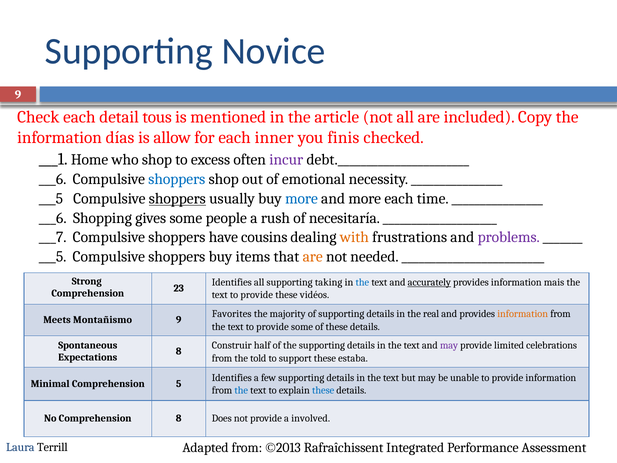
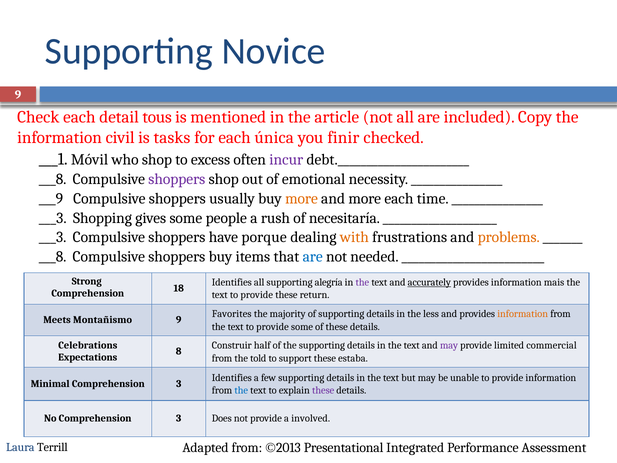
días: días -> civil
allow: allow -> tasks
inner: inner -> única
finis: finis -> finir
Home: Home -> Móvil
___6 at (53, 179): ___6 -> ___8
shoppers at (177, 179) colour: blue -> purple
___5 at (51, 198): ___5 -> ___9
shoppers at (177, 198) underline: present -> none
more at (301, 198) colour: blue -> orange
___6 at (53, 218): ___6 -> ___3
___7 at (53, 237): ___7 -> ___3
cousins: cousins -> porque
problems colour: purple -> orange
___5 at (53, 257): ___5 -> ___8
are at (313, 257) colour: orange -> blue
taking: taking -> alegría
the at (362, 282) colour: blue -> purple
23: 23 -> 18
vidéos: vidéos -> return
real: real -> less
Spontaneous: Spontaneous -> Celebrations
celebrations: celebrations -> commercial
Minimal Comprehension 5: 5 -> 3
these at (323, 390) colour: blue -> purple
No Comprehension 8: 8 -> 3
Rafraîchissent: Rafraîchissent -> Presentational
